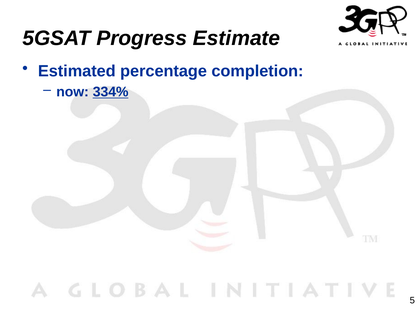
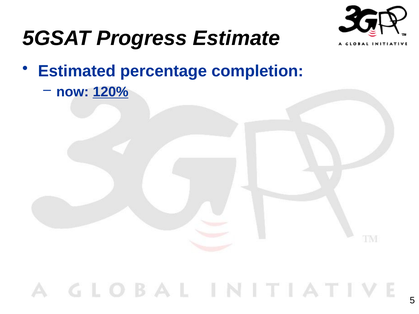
334%: 334% -> 120%
